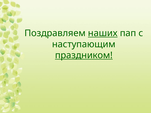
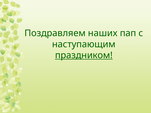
наших underline: present -> none
